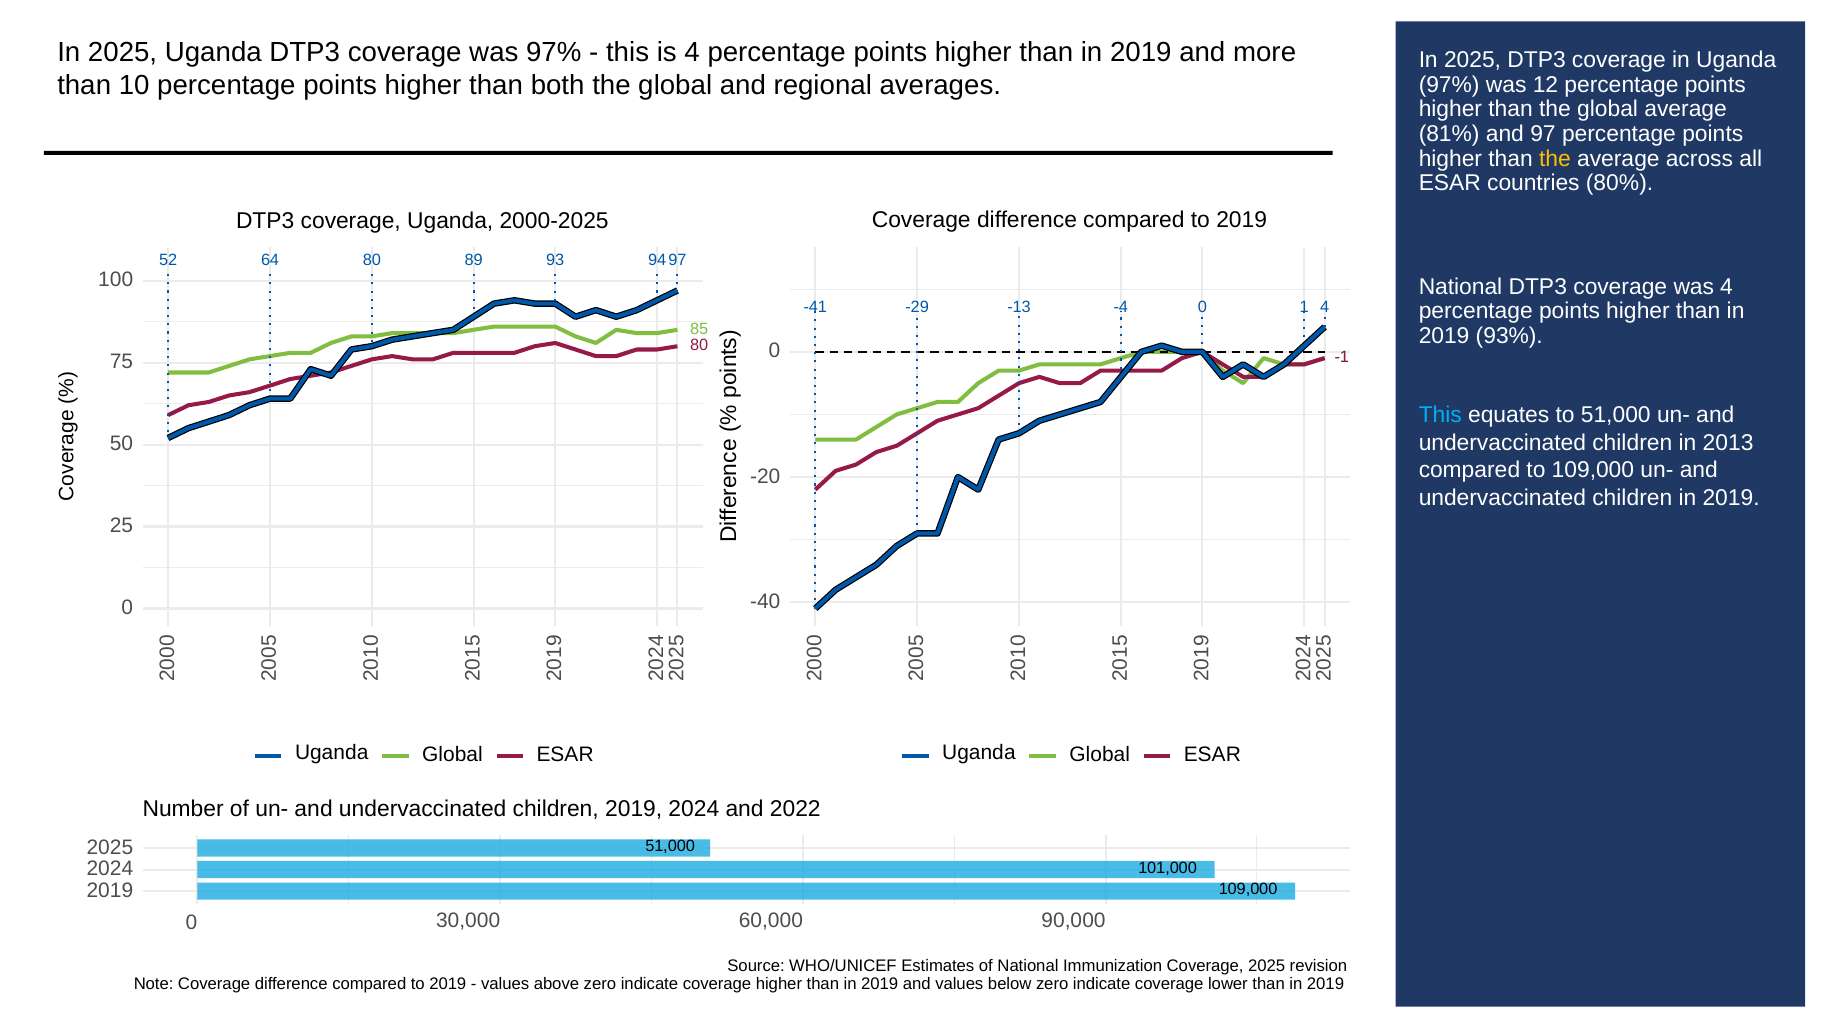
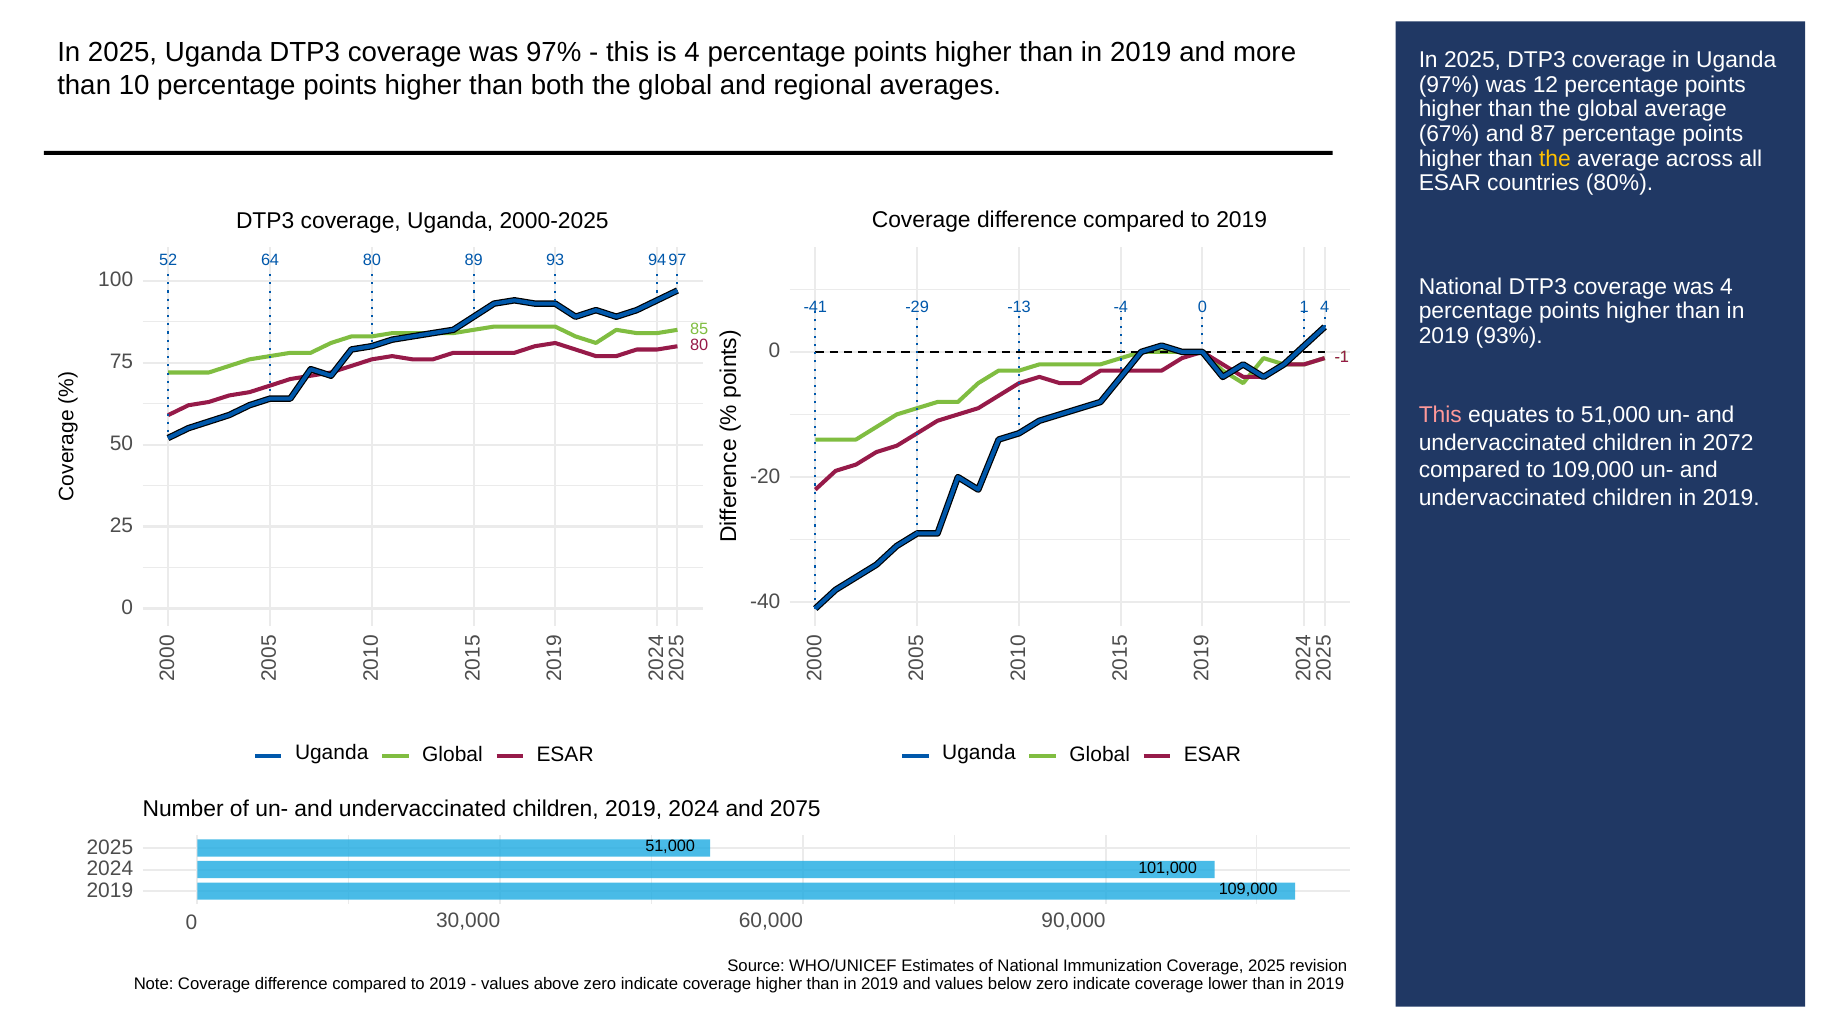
81%: 81% -> 67%
97: 97 -> 87
This at (1440, 415) colour: light blue -> pink
2013: 2013 -> 2072
2022: 2022 -> 2075
